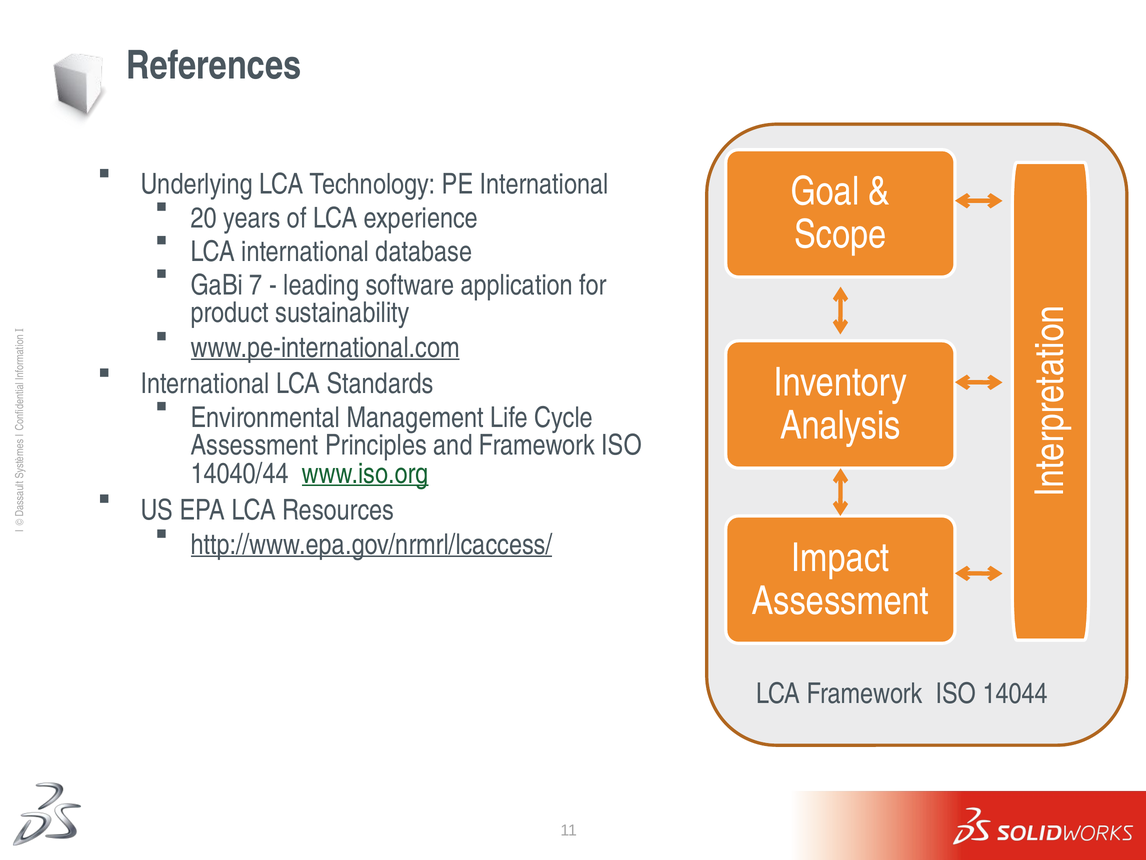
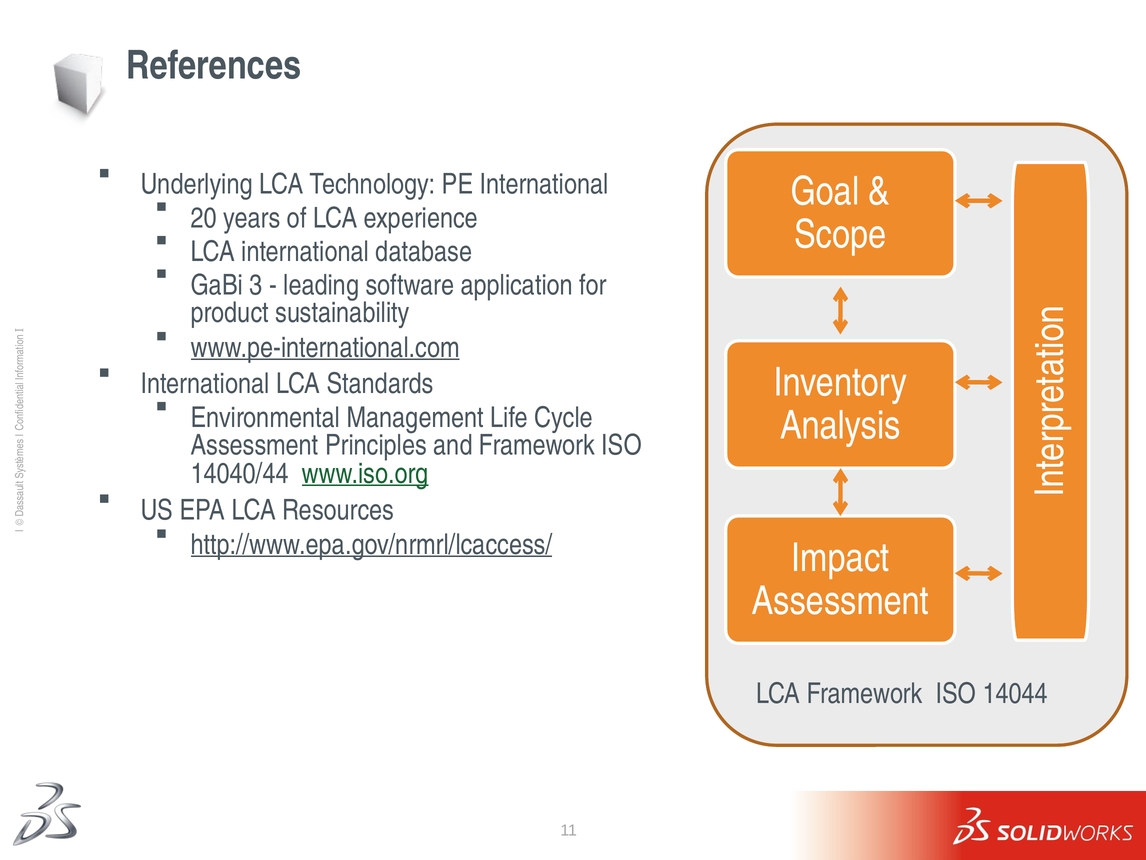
7: 7 -> 3
